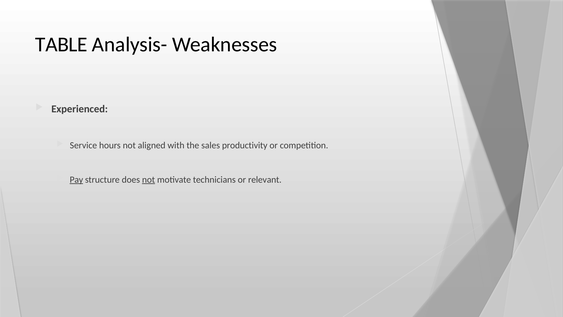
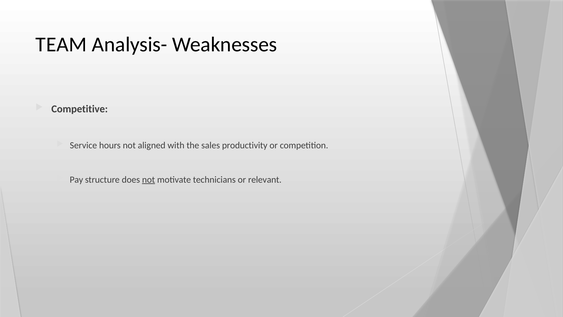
TABLE: TABLE -> TEAM
Experienced: Experienced -> Competitive
Pay underline: present -> none
